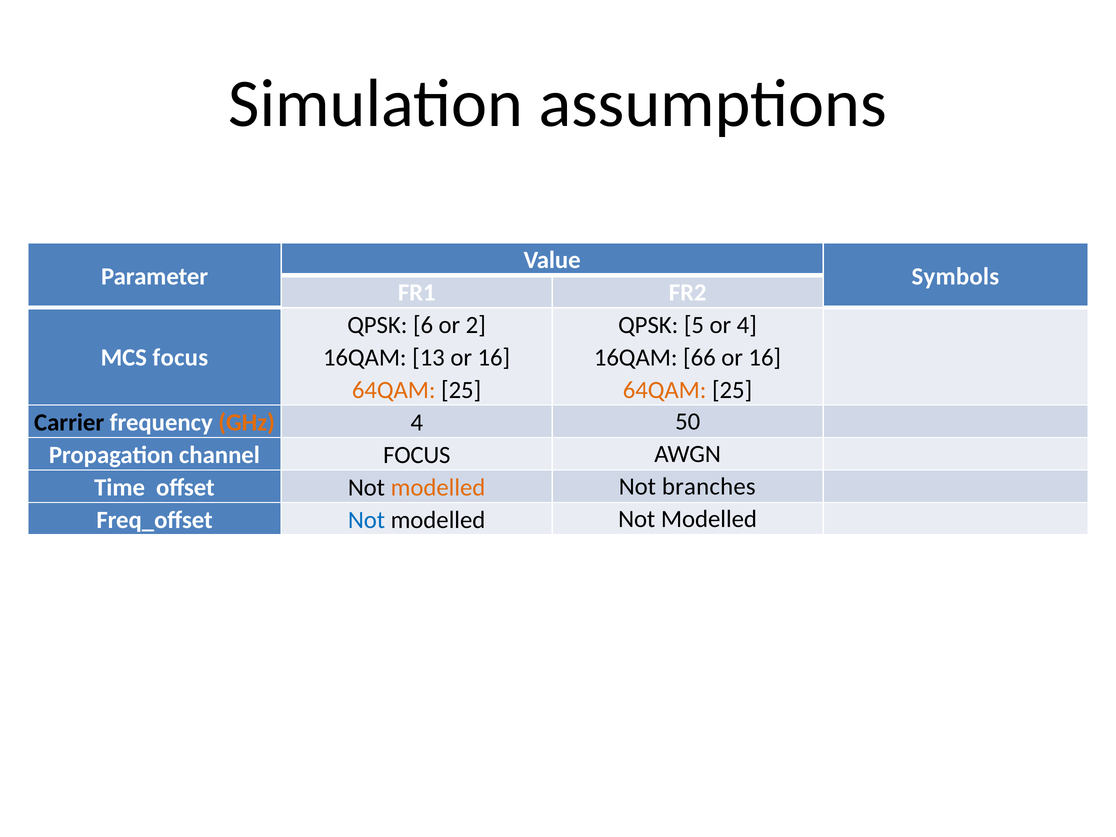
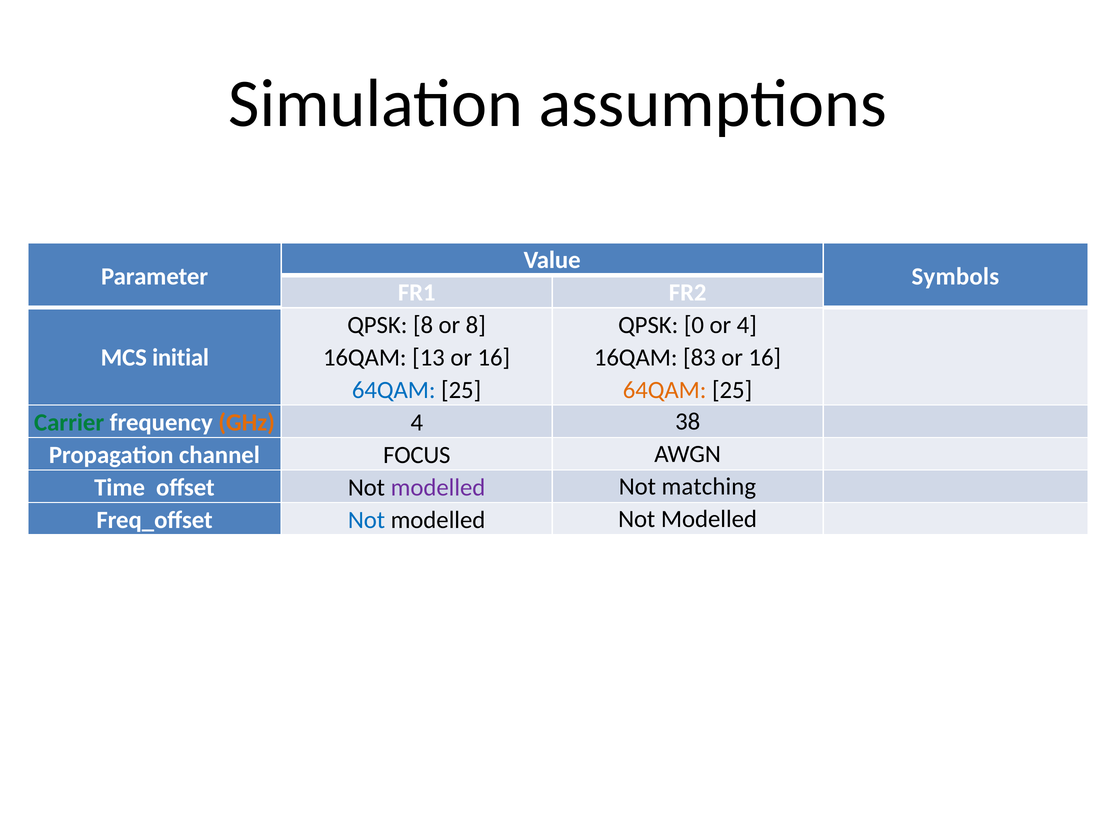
QPSK 6: 6 -> 8
or 2: 2 -> 8
5: 5 -> 0
MCS focus: focus -> initial
66: 66 -> 83
64QAM at (394, 390) colour: orange -> blue
Carrier colour: black -> green
50: 50 -> 38
modelled at (438, 488) colour: orange -> purple
branches: branches -> matching
